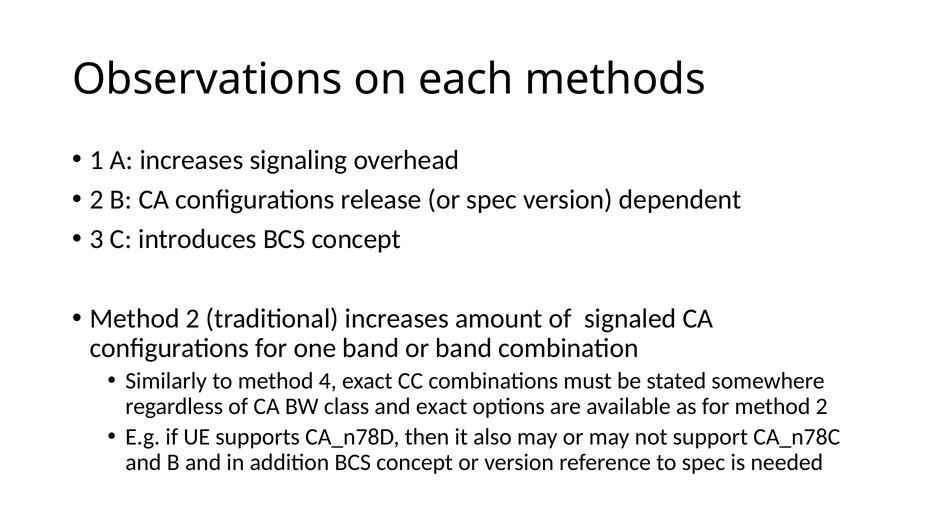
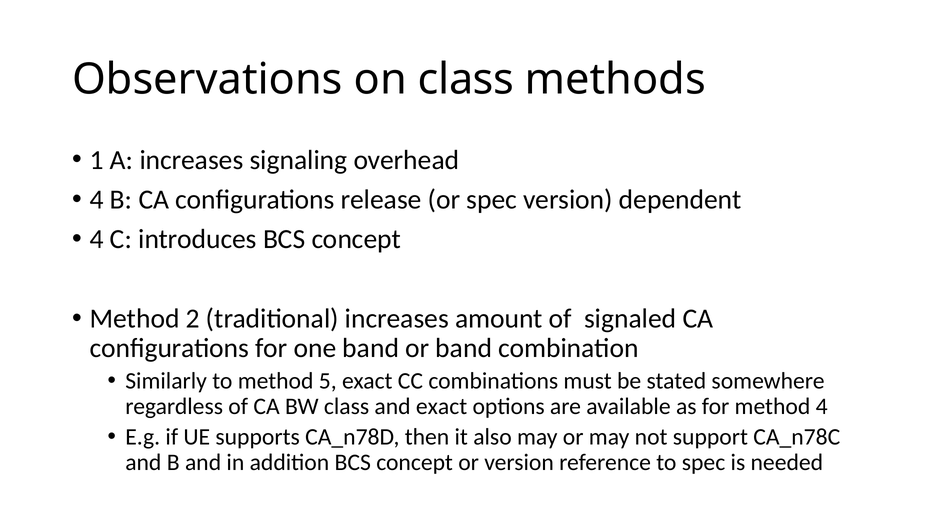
on each: each -> class
2 at (97, 200): 2 -> 4
3 at (97, 239): 3 -> 4
4: 4 -> 5
for method 2: 2 -> 4
